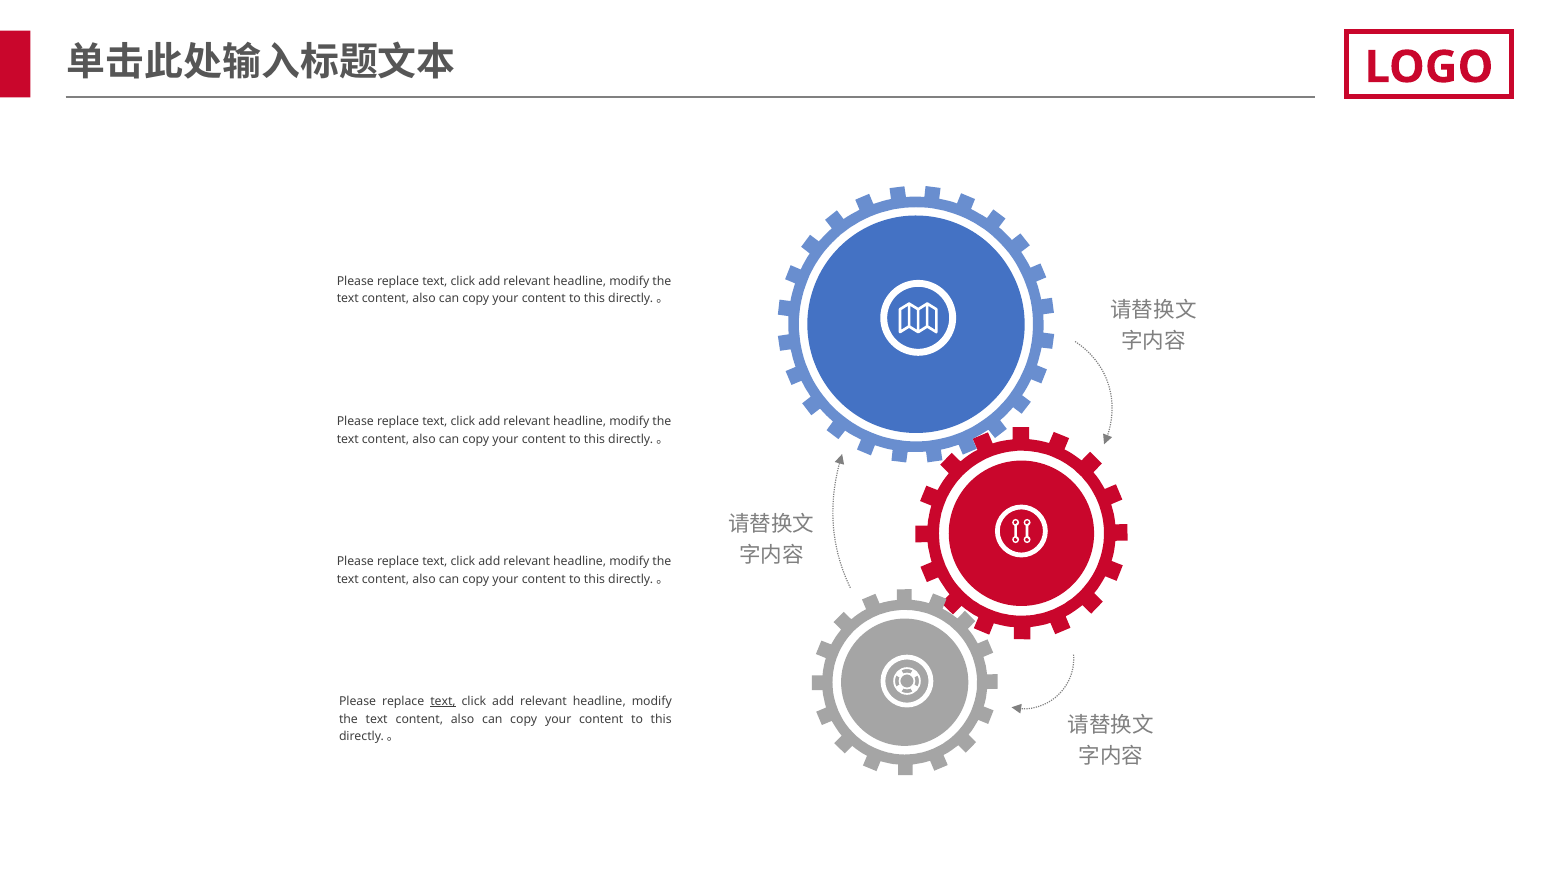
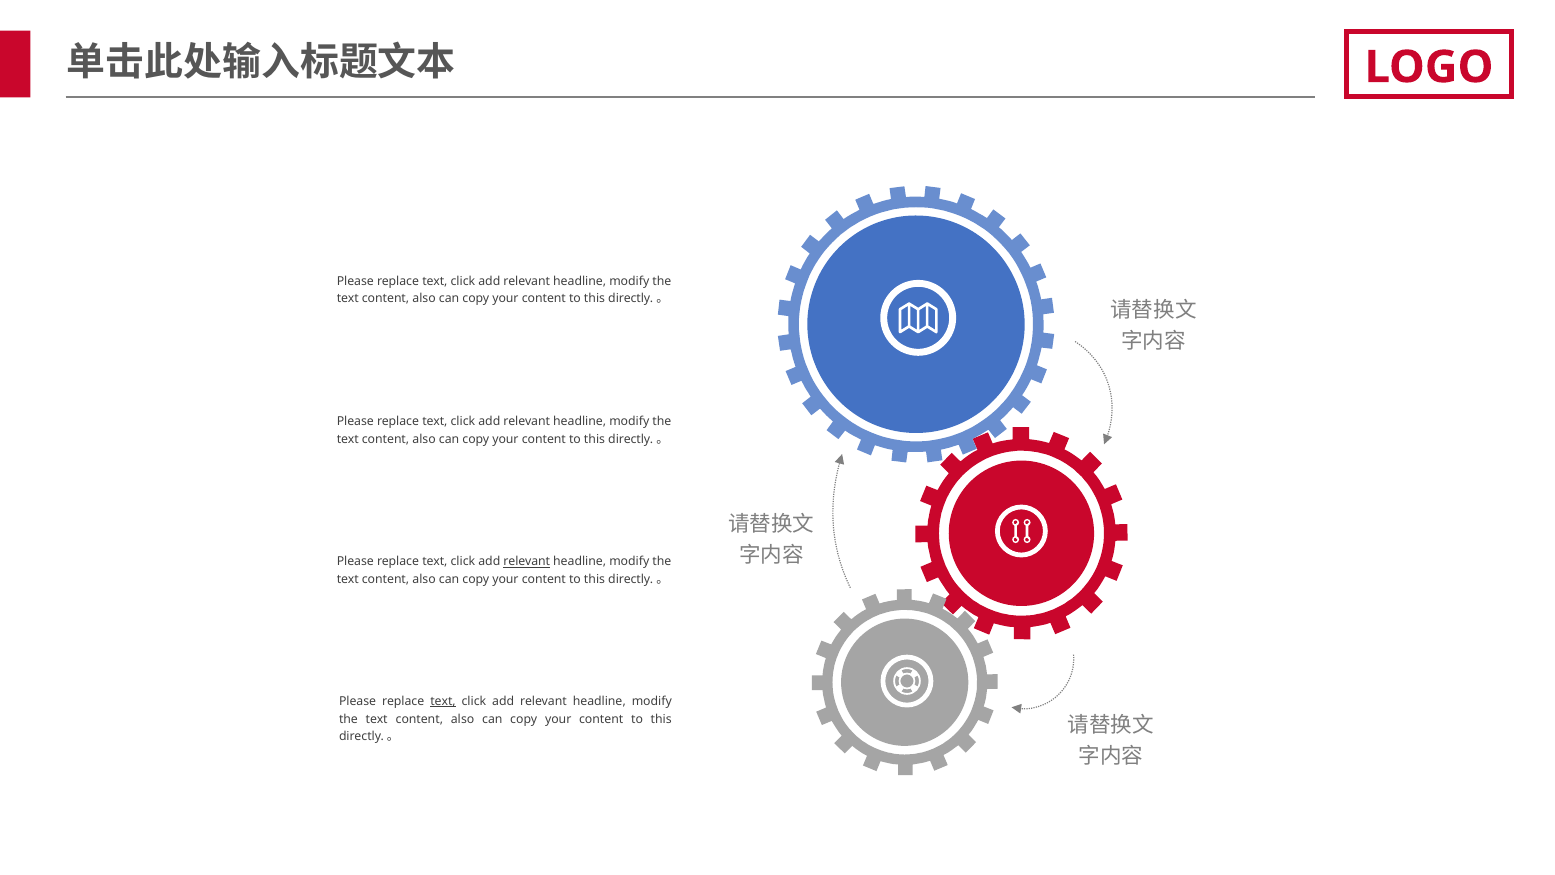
relevant at (527, 561) underline: none -> present
